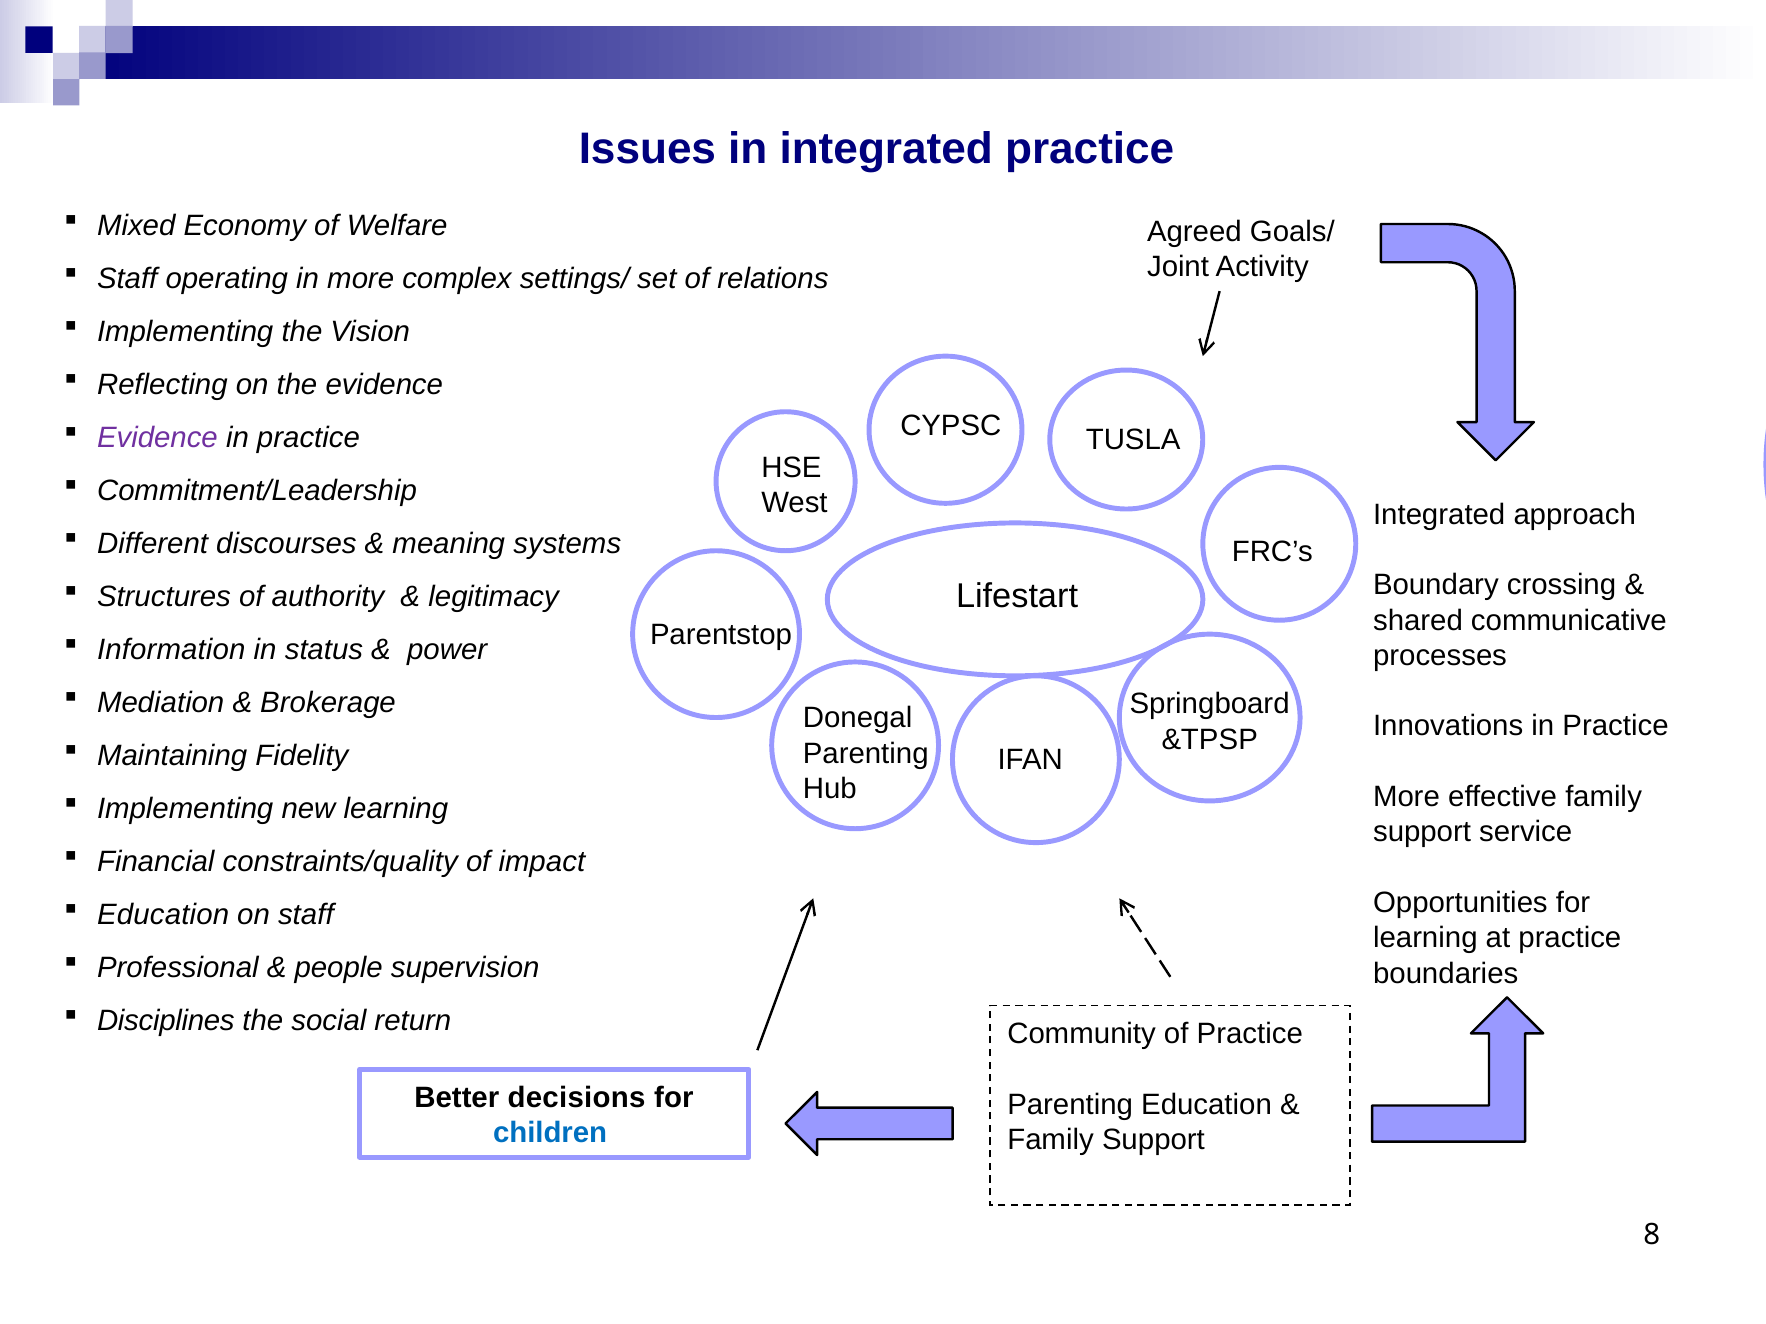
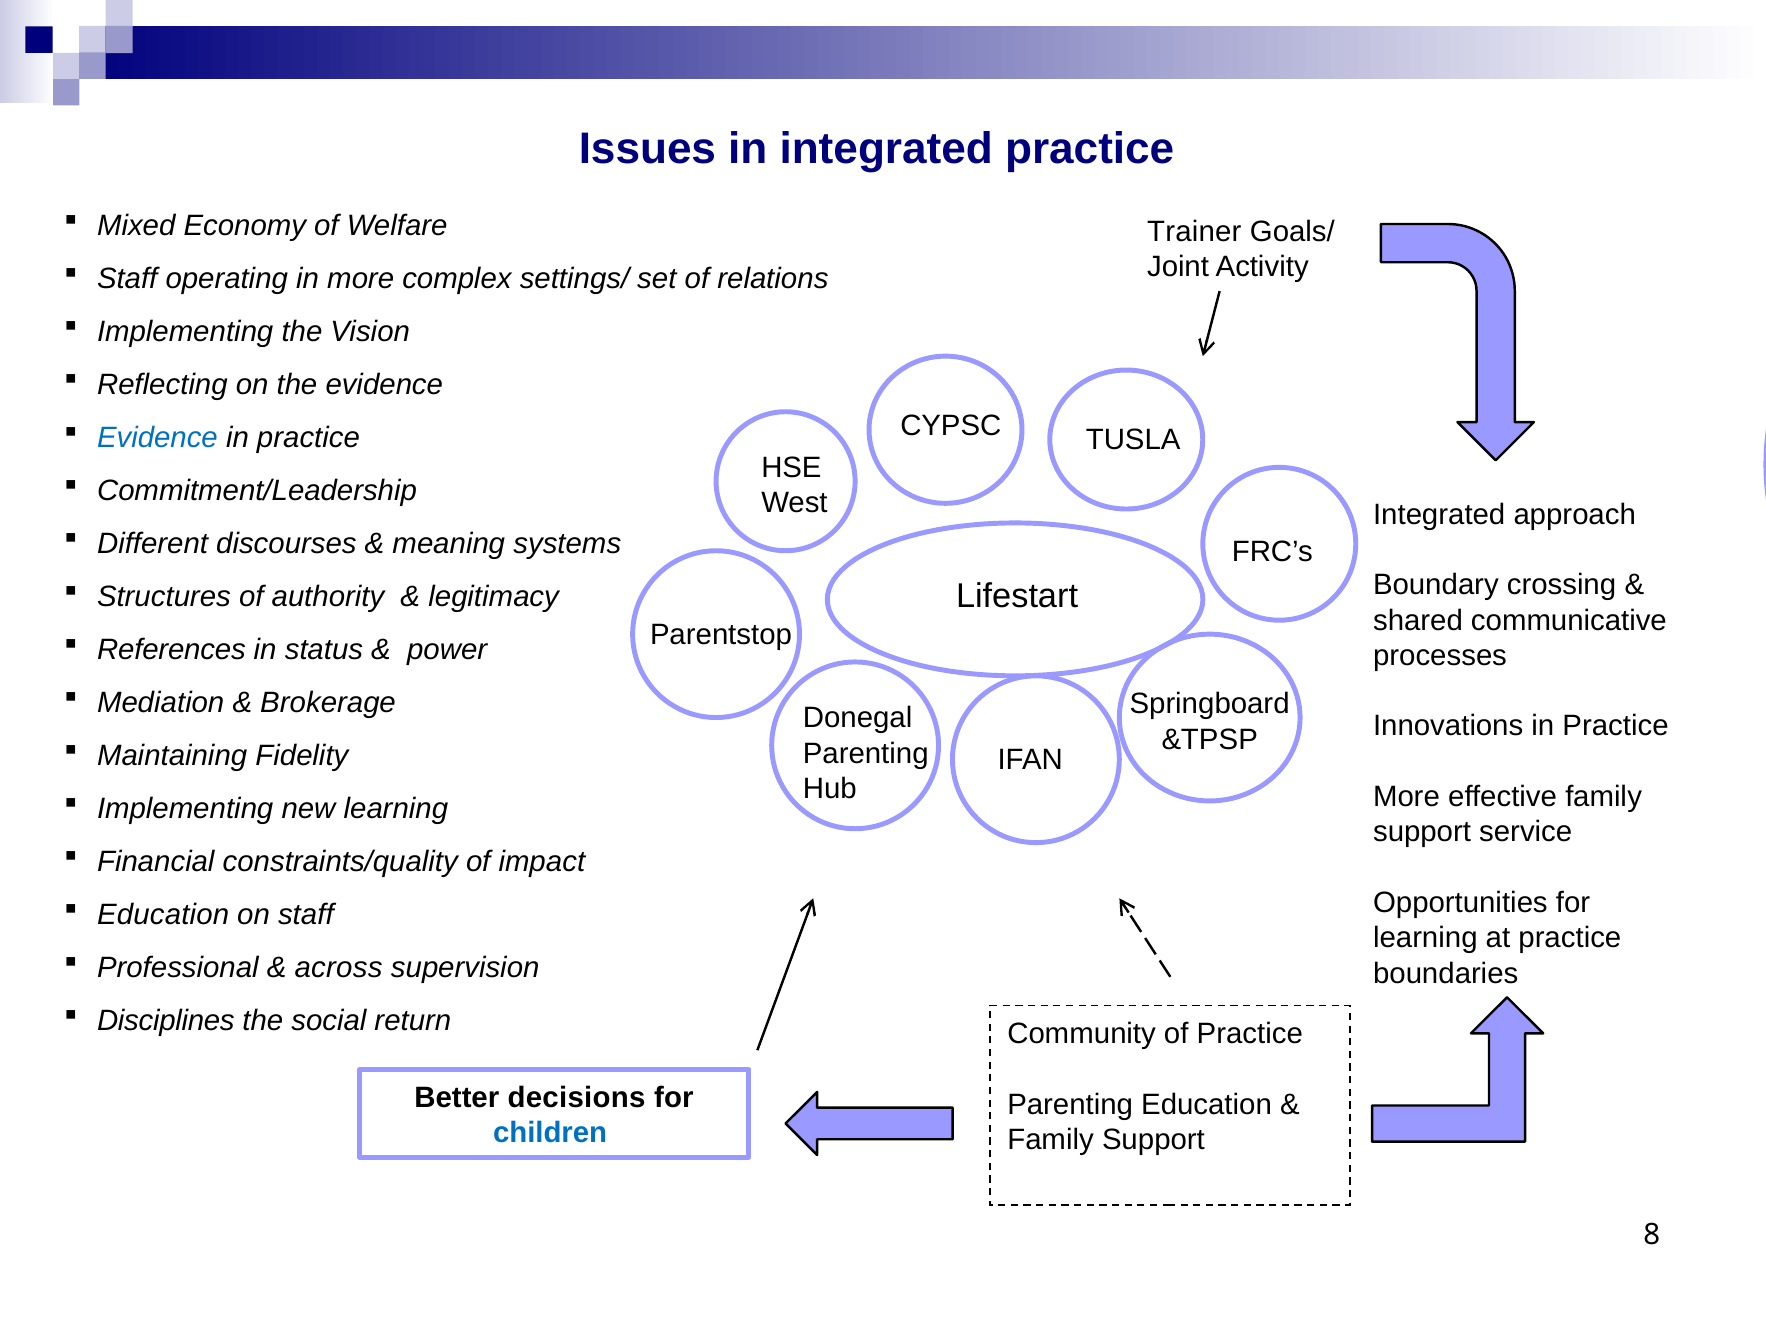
Agreed: Agreed -> Trainer
Evidence at (157, 438) colour: purple -> blue
Information: Information -> References
people: people -> across
